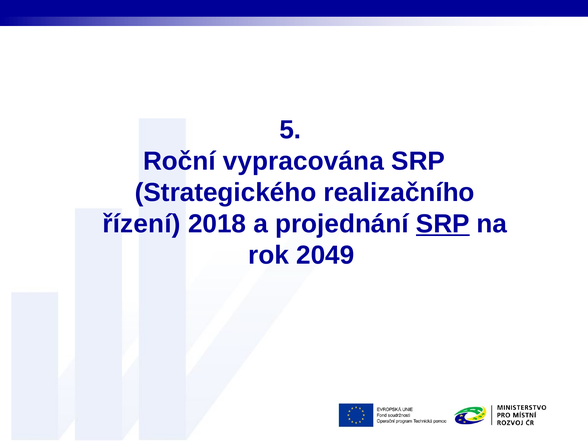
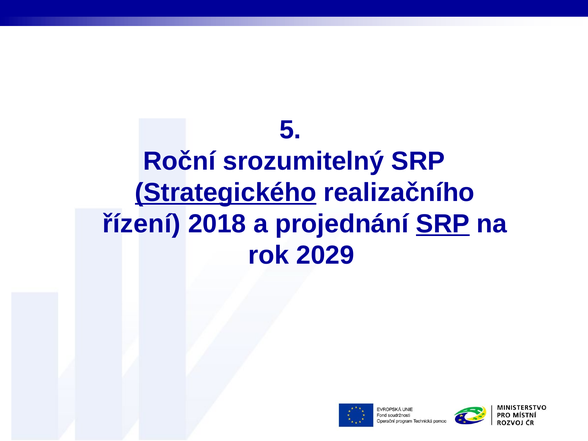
vypracována: vypracována -> srozumitelný
Strategického underline: none -> present
2049: 2049 -> 2029
